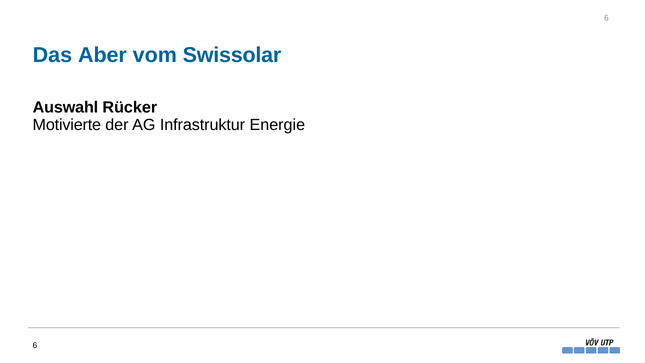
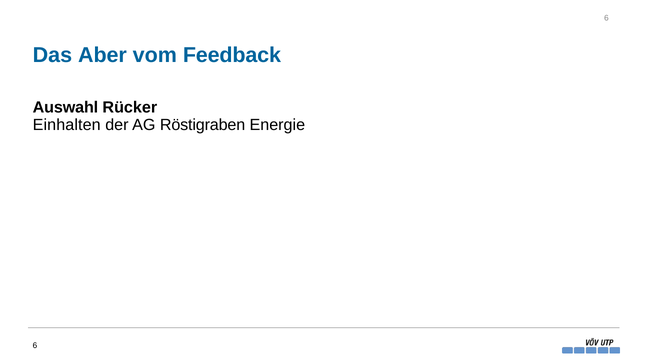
Swissolar: Swissolar -> Feedback
Motivierte: Motivierte -> Einhalten
Infrastruktur: Infrastruktur -> Röstigraben
